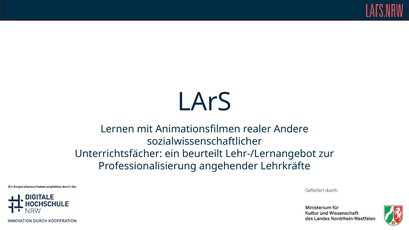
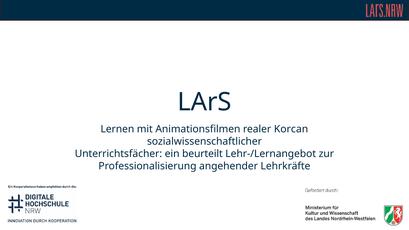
Andere: Andere -> Korcan
